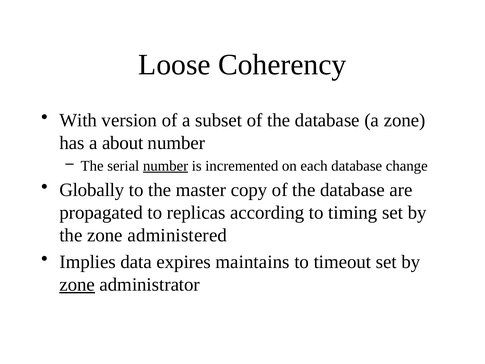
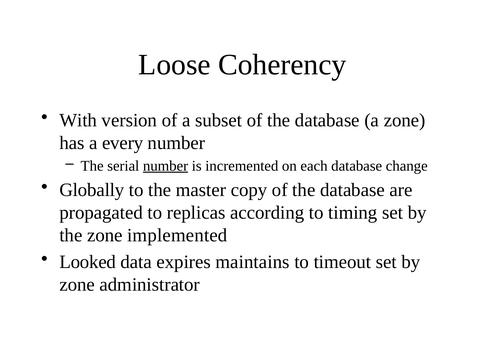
about: about -> every
administered: administered -> implemented
Implies: Implies -> Looked
zone at (77, 284) underline: present -> none
